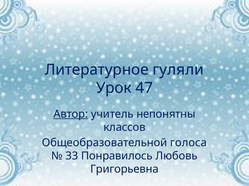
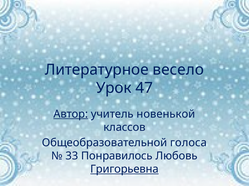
гуляли: гуляли -> весело
непонятны: непонятны -> новенькой
Григорьевна underline: none -> present
